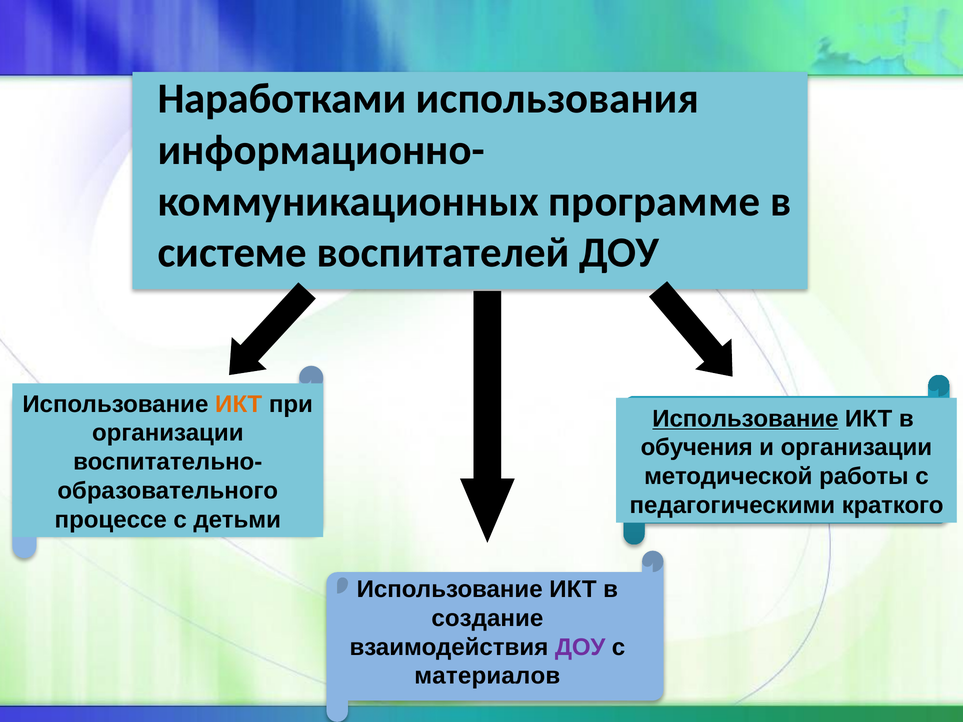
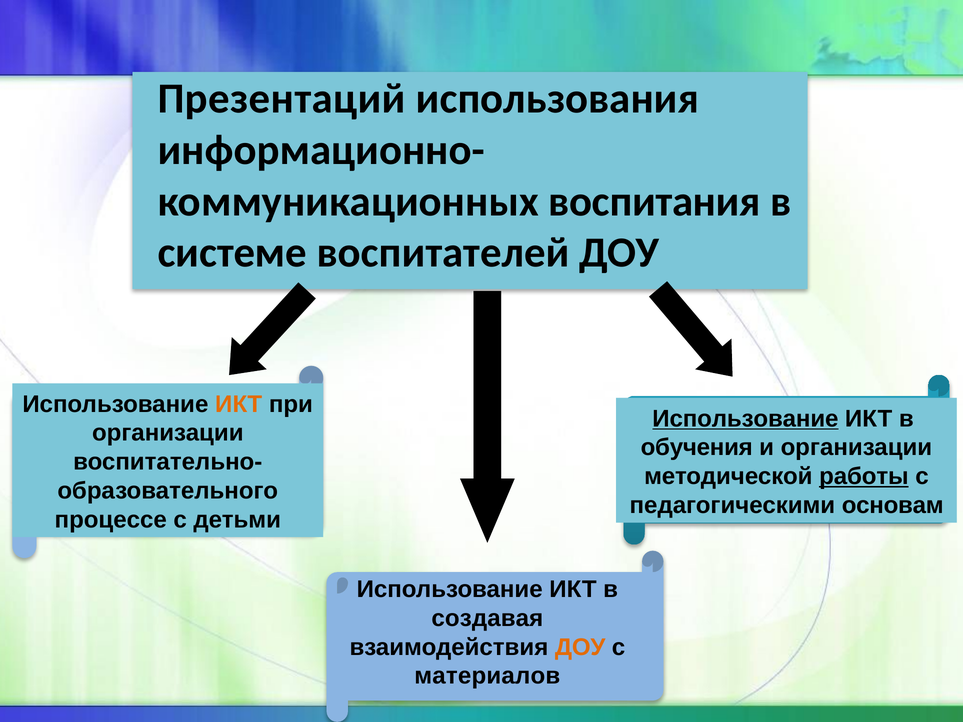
Наработками: Наработками -> Презентаций
программе: программе -> воспитания
работы underline: none -> present
краткого: краткого -> основам
создание: создание -> создавая
ДОУ at (580, 647) colour: purple -> orange
